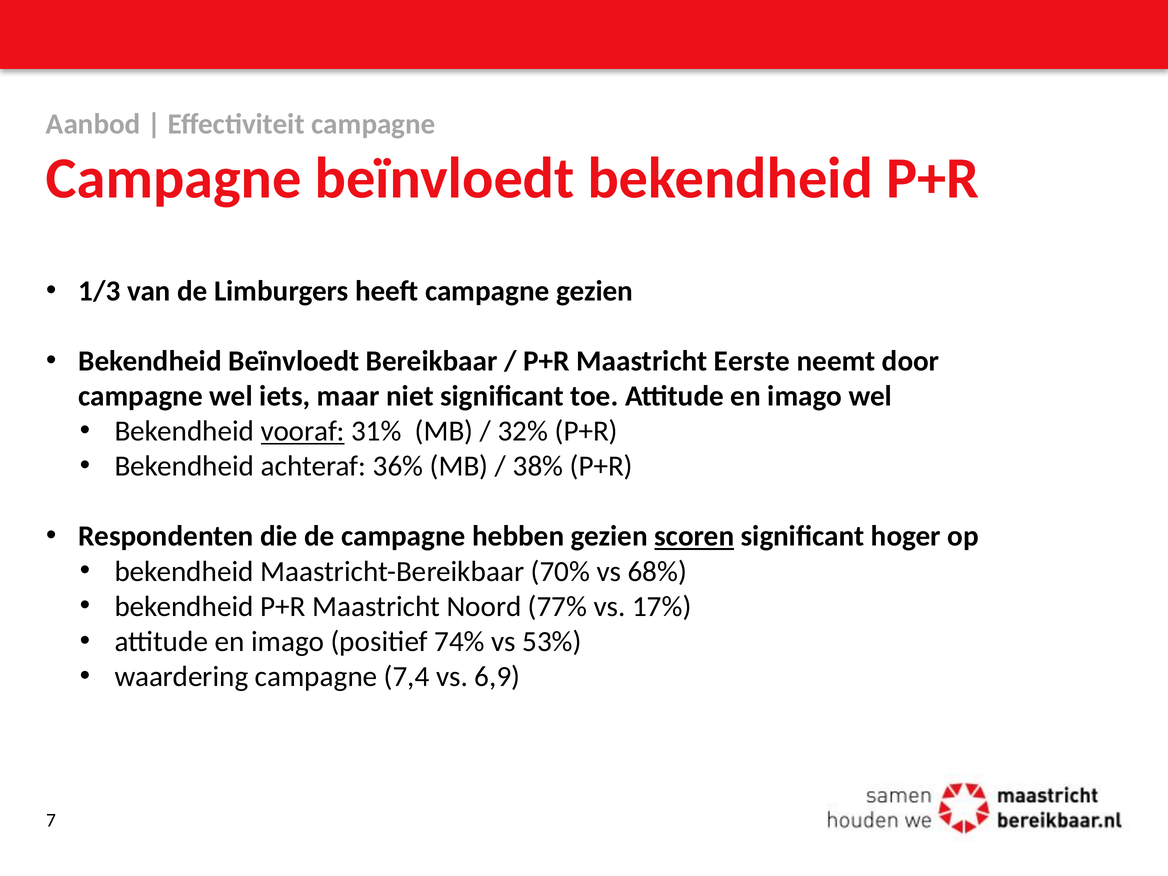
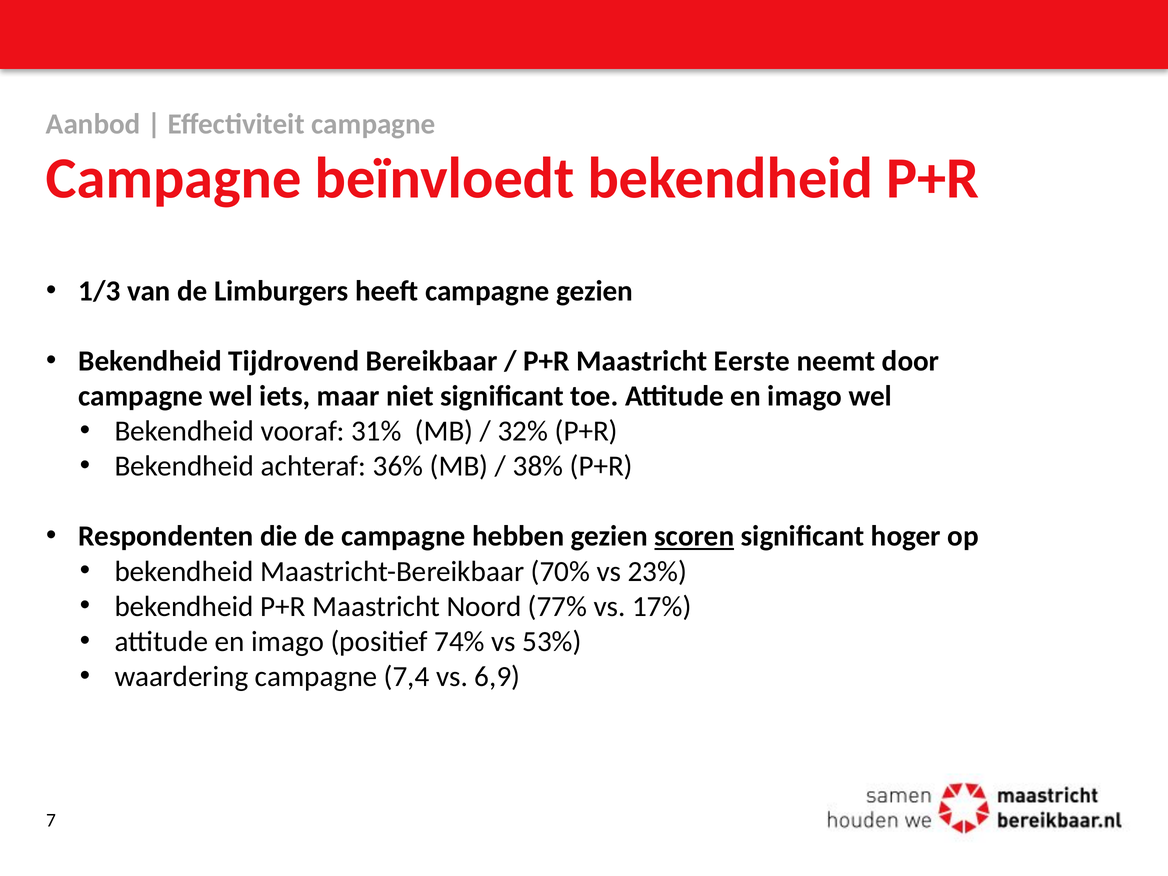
Bekendheid Beïnvloedt: Beïnvloedt -> Tijdrovend
vooraf underline: present -> none
68%: 68% -> 23%
